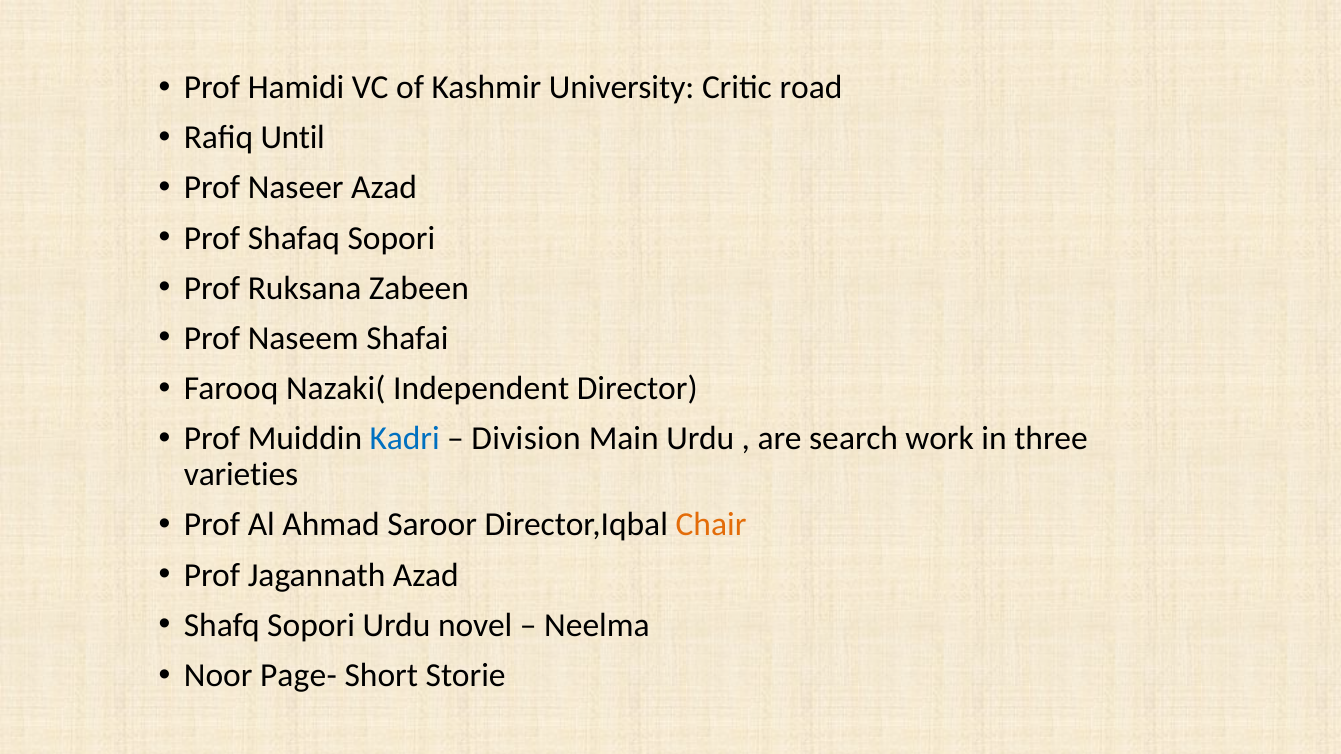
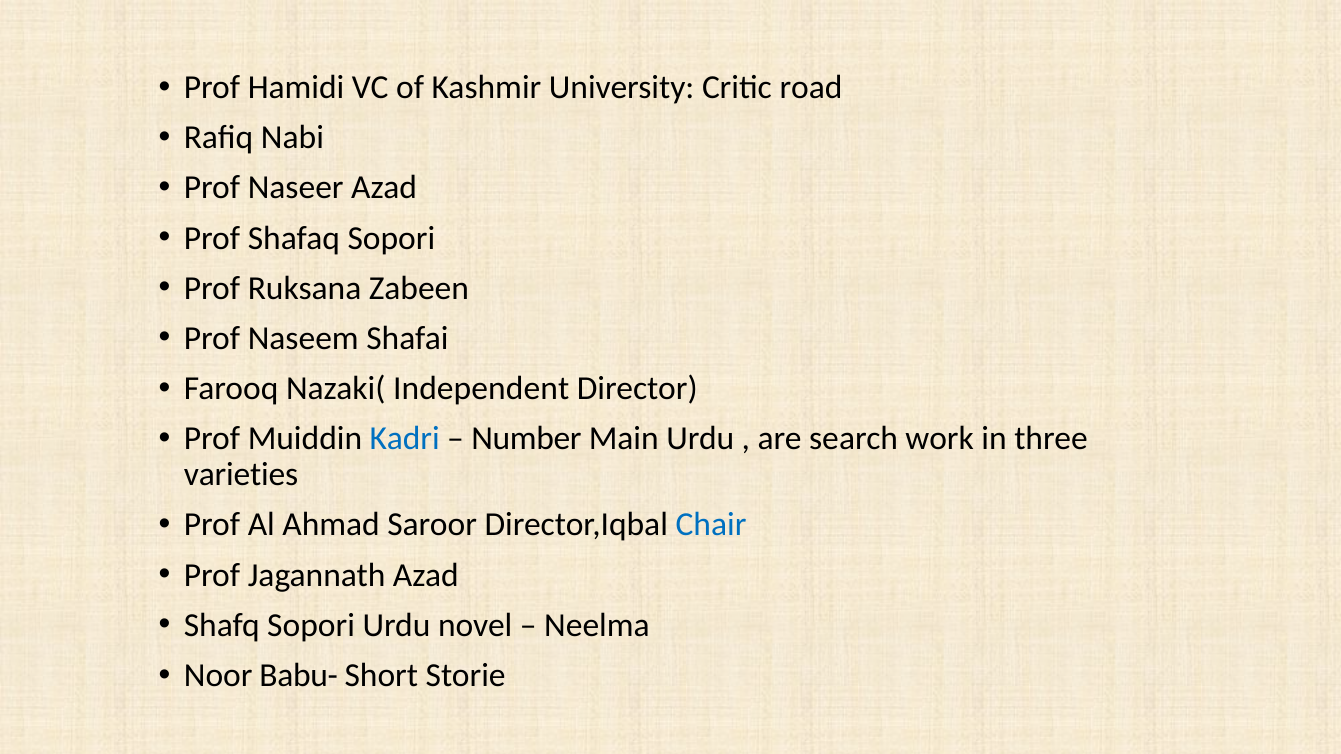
Until: Until -> Nabi
Division: Division -> Number
Chair colour: orange -> blue
Page-: Page- -> Babu-
